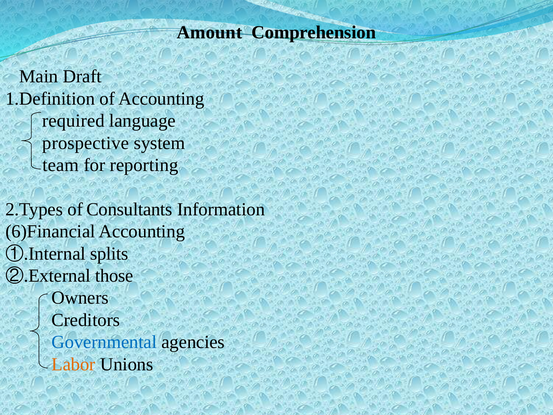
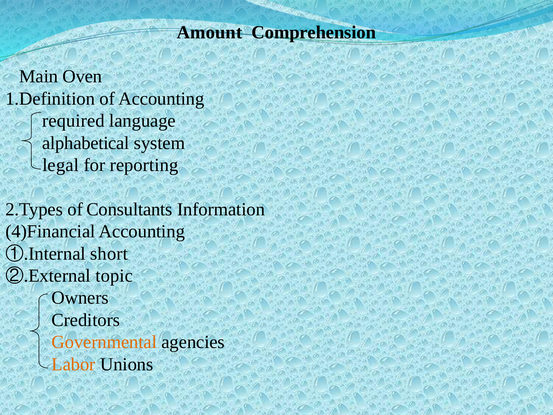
Draft: Draft -> Oven
prospective: prospective -> alphabetical
team: team -> legal
6)Financial: 6)Financial -> 4)Financial
splits: splits -> short
those: those -> topic
Governmental colour: blue -> orange
